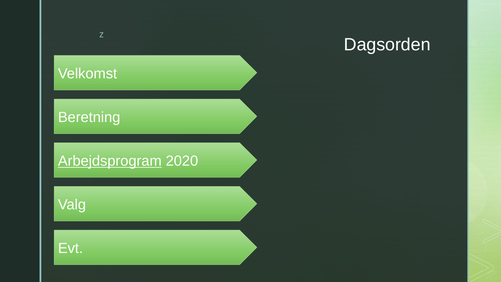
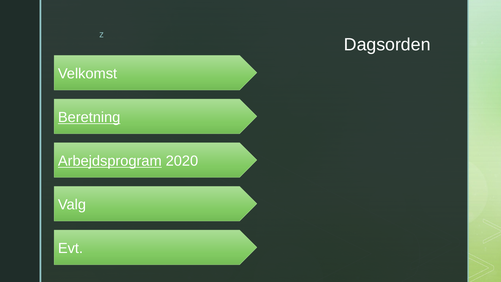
Beretning underline: none -> present
